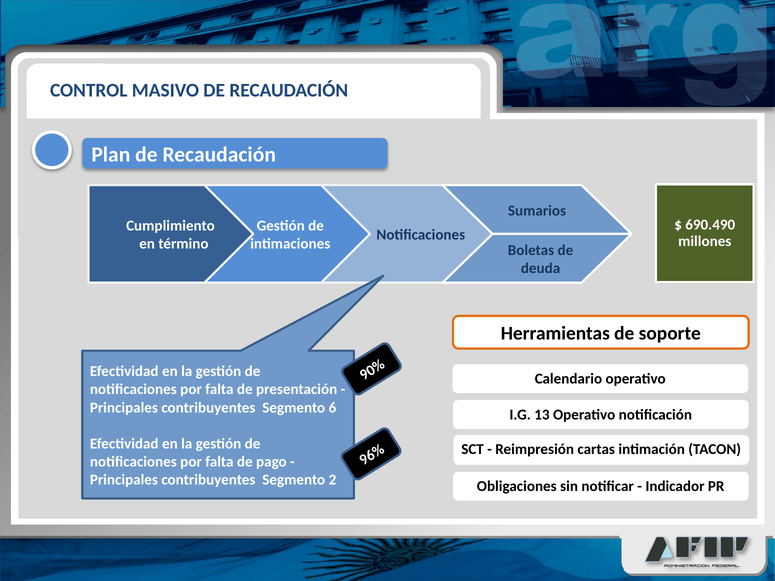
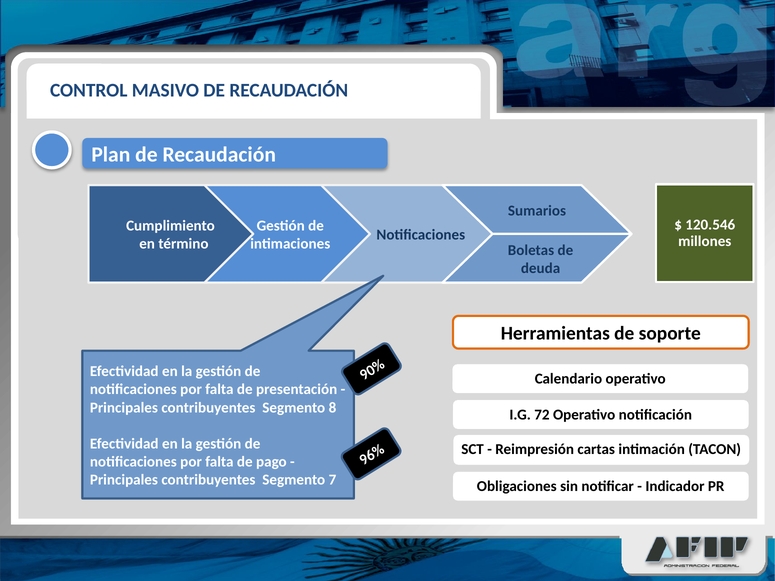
690.490: 690.490 -> 120.546
Segmento 6: 6 -> 8
13: 13 -> 72
2: 2 -> 7
